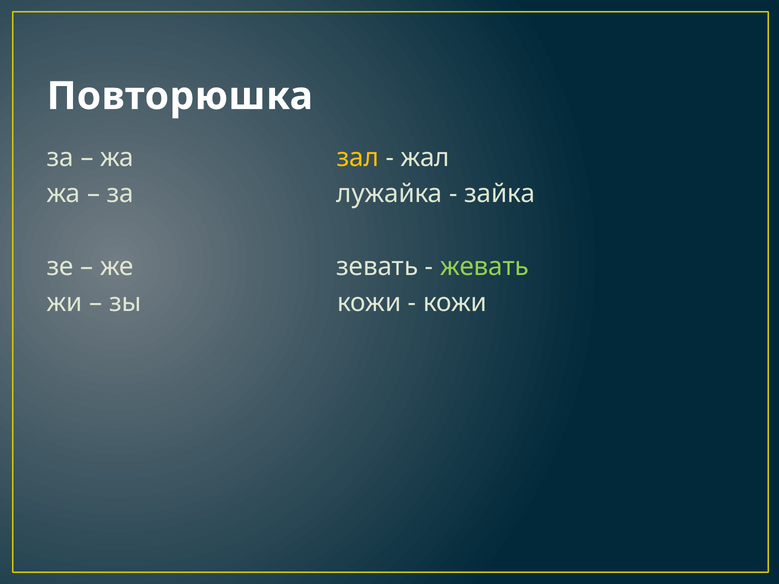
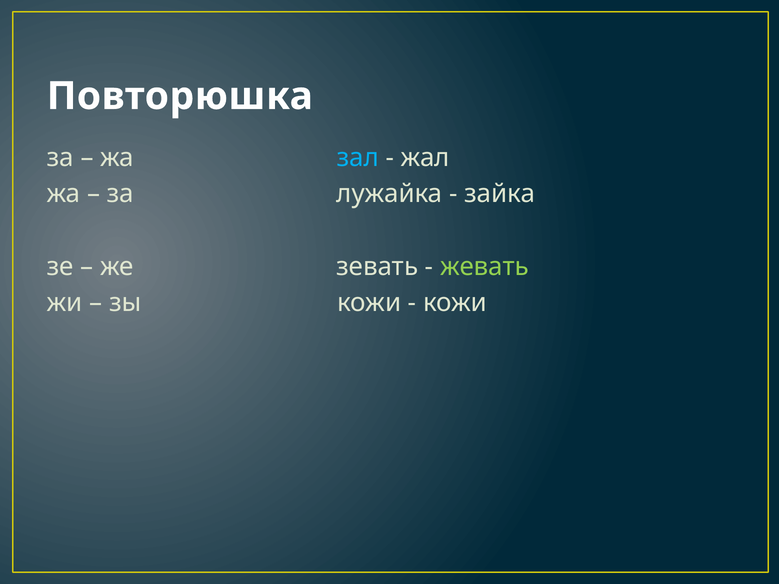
зал colour: yellow -> light blue
